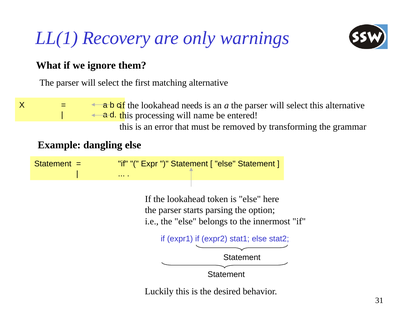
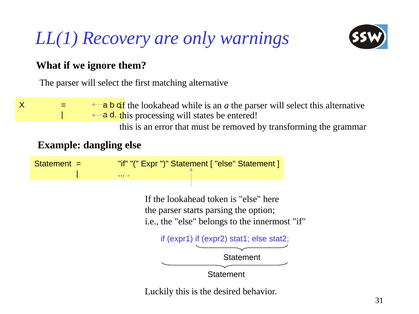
needs: needs -> while
name: name -> states
